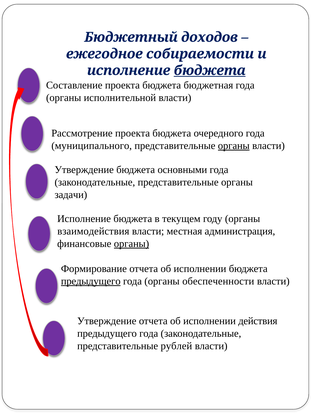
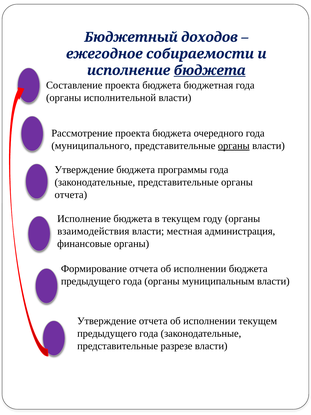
основными: основными -> программы
задачи at (71, 194): задачи -> отчета
органы at (132, 244) underline: present -> none
предыдущего at (91, 281) underline: present -> none
обеспеченности: обеспеченности -> муниципальным
исполнении действия: действия -> текущем
рублей: рублей -> разрезе
